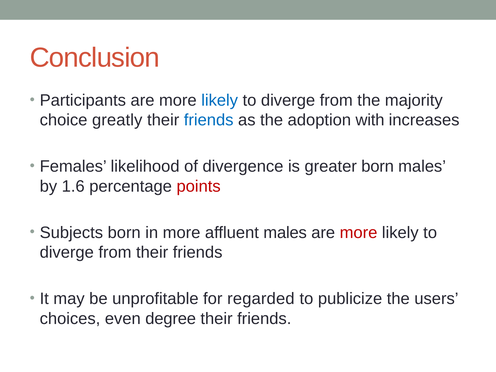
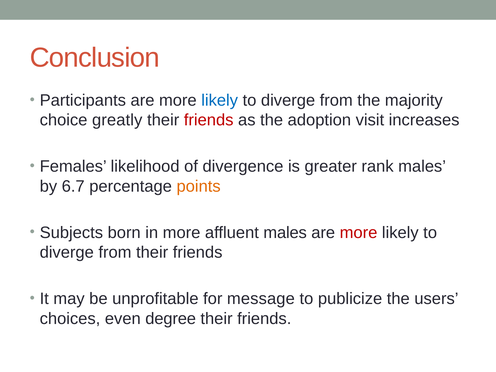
friends at (209, 120) colour: blue -> red
with: with -> visit
greater born: born -> rank
1.6: 1.6 -> 6.7
points colour: red -> orange
regarded: regarded -> message
